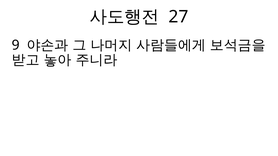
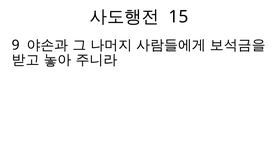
27: 27 -> 15
